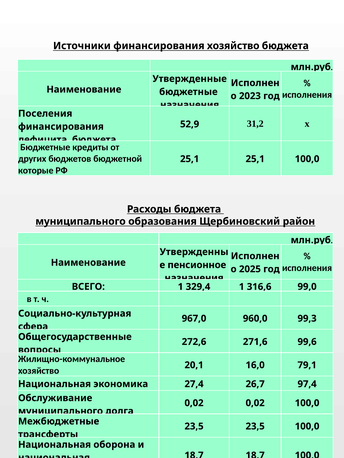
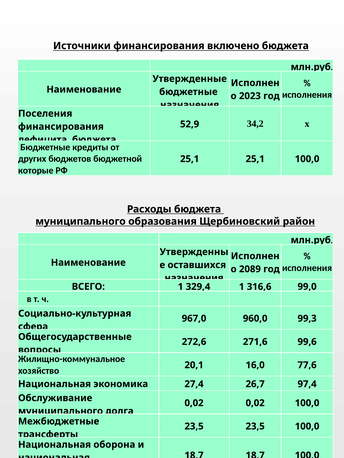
финансирования хозяйство: хозяйство -> включено
31,2: 31,2 -> 34,2
пенсионное: пенсионное -> оставшихся
2025: 2025 -> 2089
79,1: 79,1 -> 77,6
